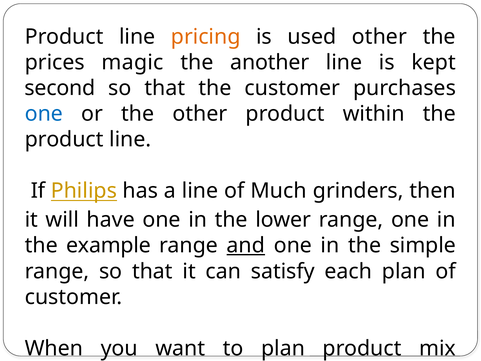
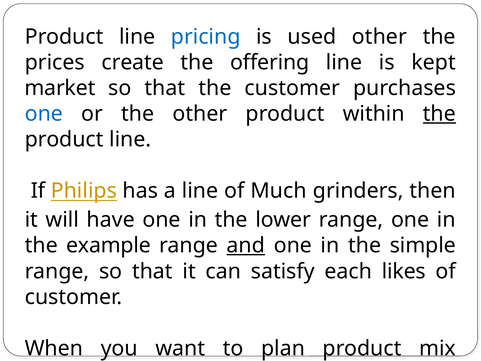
pricing at (206, 37) colour: orange -> blue
magic: magic -> create
another: another -> offering
second: second -> market
the at (439, 114) underline: none -> present
each plan: plan -> likes
